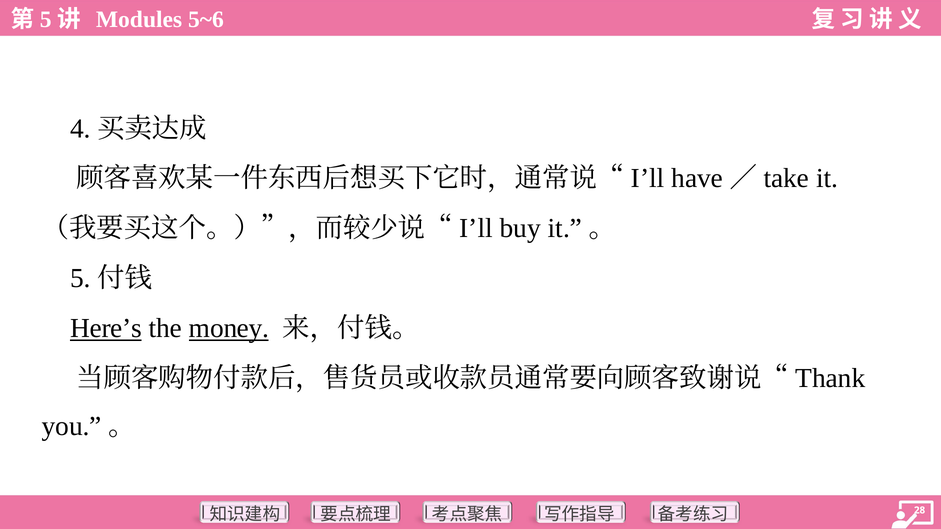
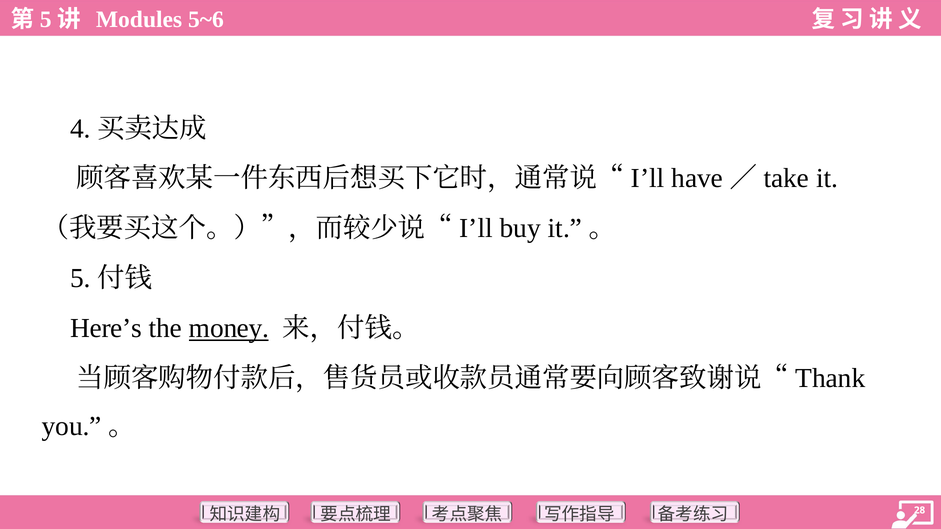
Here’s underline: present -> none
